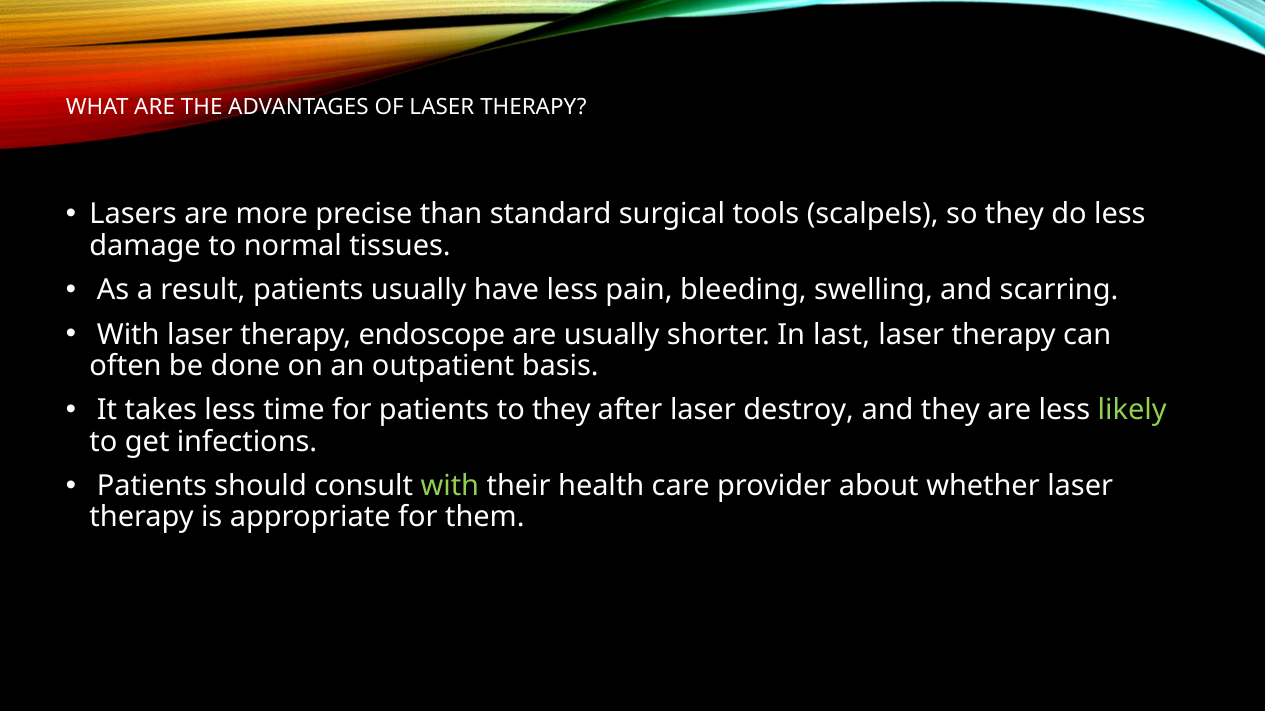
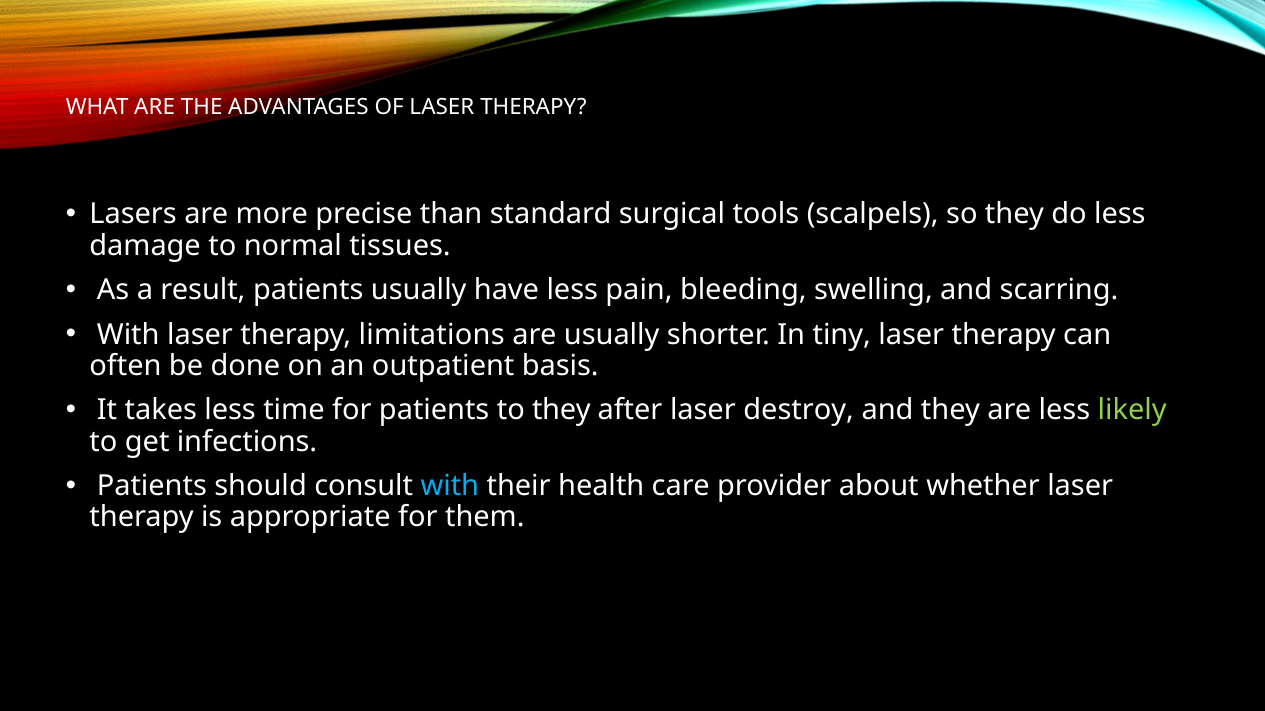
endoscope: endoscope -> limitations
last: last -> tiny
with at (450, 486) colour: light green -> light blue
